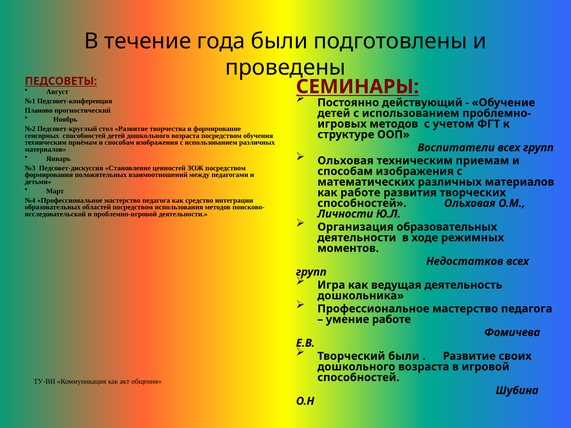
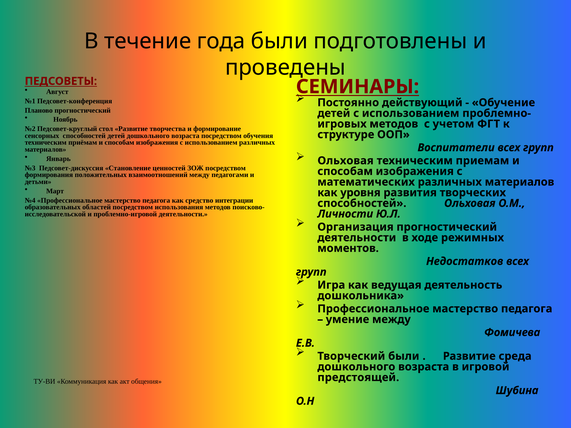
как работе: работе -> уровня
Организация образовательных: образовательных -> прогностический
умение работе: работе -> между
своих: своих -> среда
способностей at (358, 378): способностей -> предстоящей
